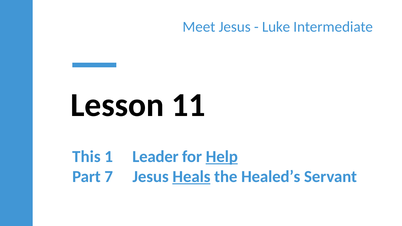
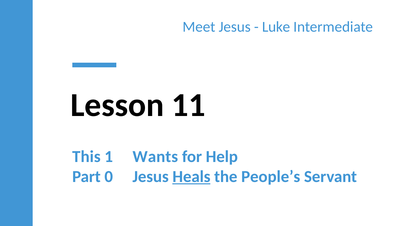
Leader: Leader -> Wants
Help underline: present -> none
7: 7 -> 0
Healed’s: Healed’s -> People’s
